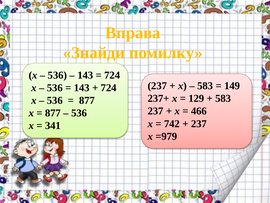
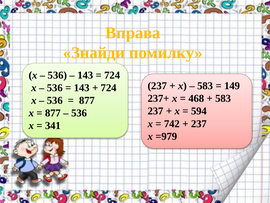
129: 129 -> 468
466: 466 -> 594
